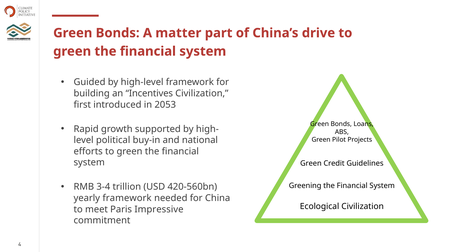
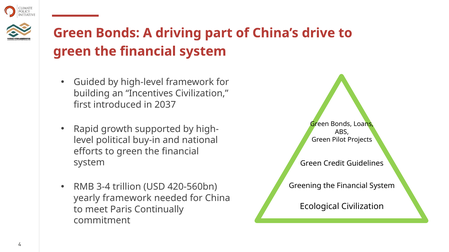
matter: matter -> driving
2053: 2053 -> 2037
Impressive: Impressive -> Continually
